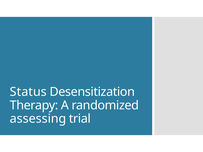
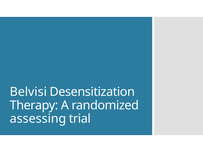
Status: Status -> Belvisi
